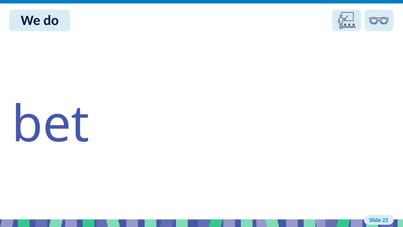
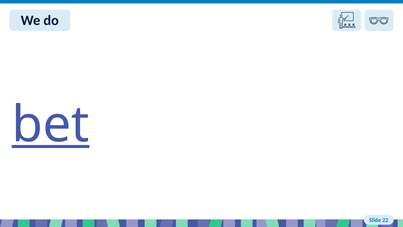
bet underline: none -> present
